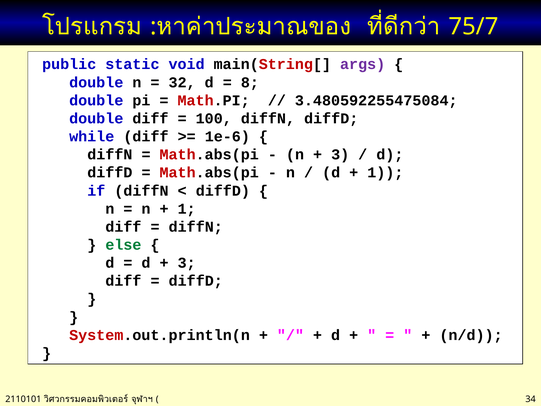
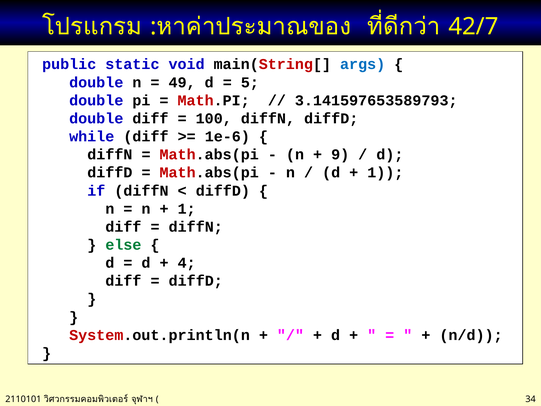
75/7: 75/7 -> 42/7
args colour: purple -> blue
32: 32 -> 49
8: 8 -> 5
3.480592255475084: 3.480592255475084 -> 3.141597653589793
3 at (340, 155): 3 -> 9
3 at (187, 263): 3 -> 4
